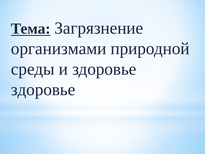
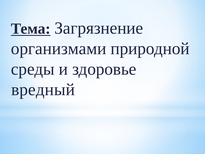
здоровье at (43, 90): здоровье -> вредный
